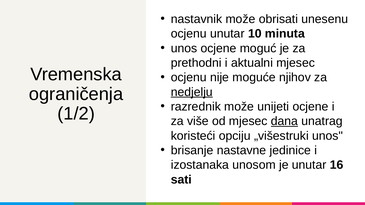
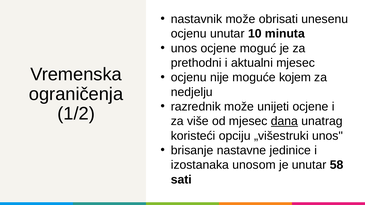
njihov: njihov -> kojem
nedjelju underline: present -> none
16: 16 -> 58
